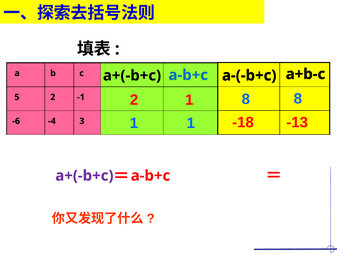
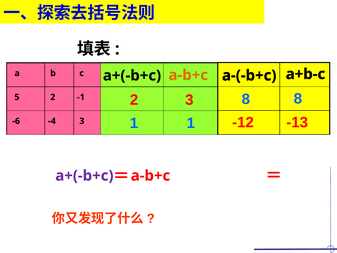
a-b+c at (188, 75) colour: blue -> orange
2 1: 1 -> 3
-18: -18 -> -12
